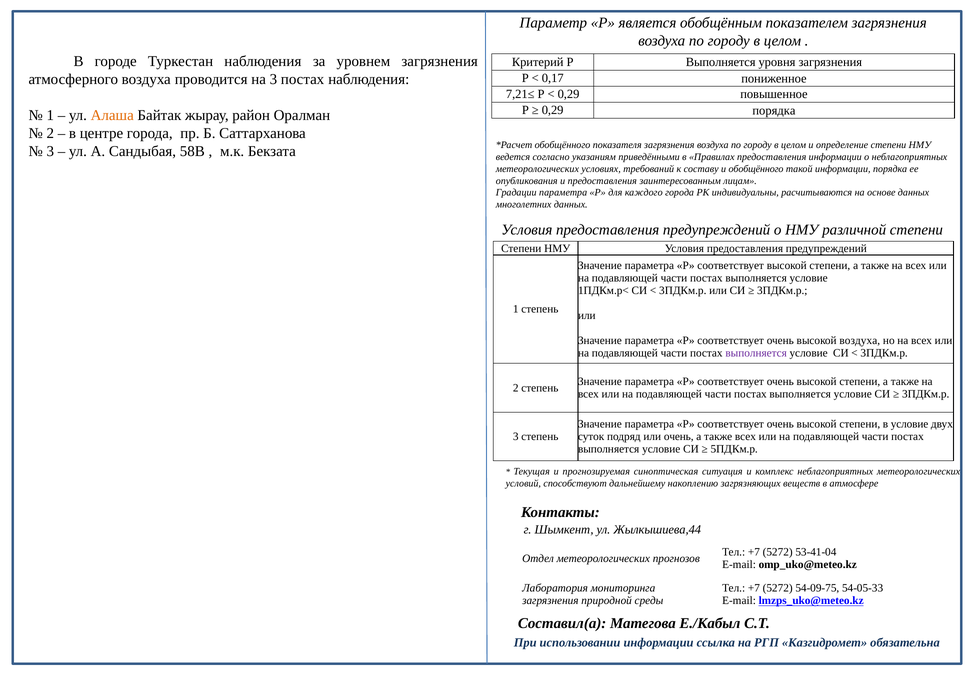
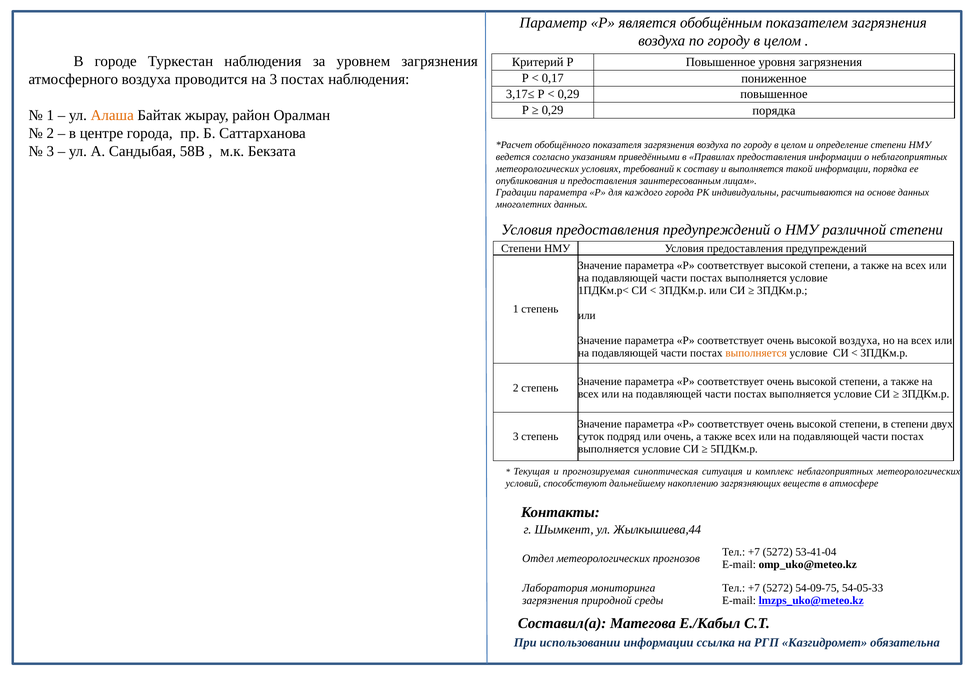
Р Выполняется: Выполняется -> Повышенное
7,21≤: 7,21≤ -> 3,17≤
и обобщённого: обобщённого -> выполняется
выполняется at (756, 353) colour: purple -> orange
в условие: условие -> степени
